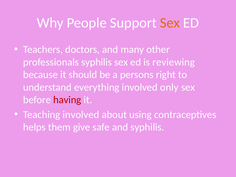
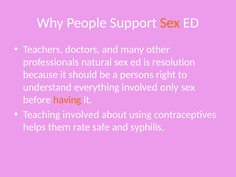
professionals syphilis: syphilis -> natural
reviewing: reviewing -> resolution
having colour: red -> orange
give: give -> rate
